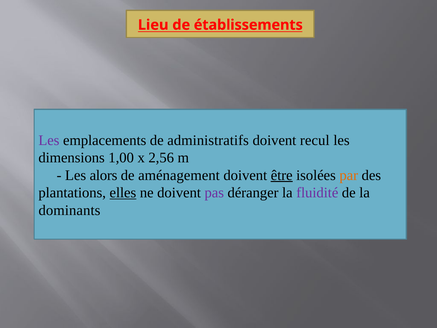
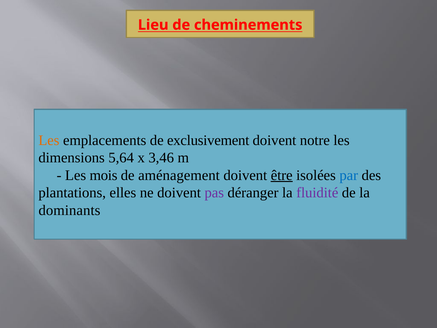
établissements: établissements -> cheminements
Les at (49, 140) colour: purple -> orange
administratifs: administratifs -> exclusivement
recul: recul -> notre
1,00: 1,00 -> 5,64
2,56: 2,56 -> 3,46
alors: alors -> mois
par colour: orange -> blue
elles underline: present -> none
